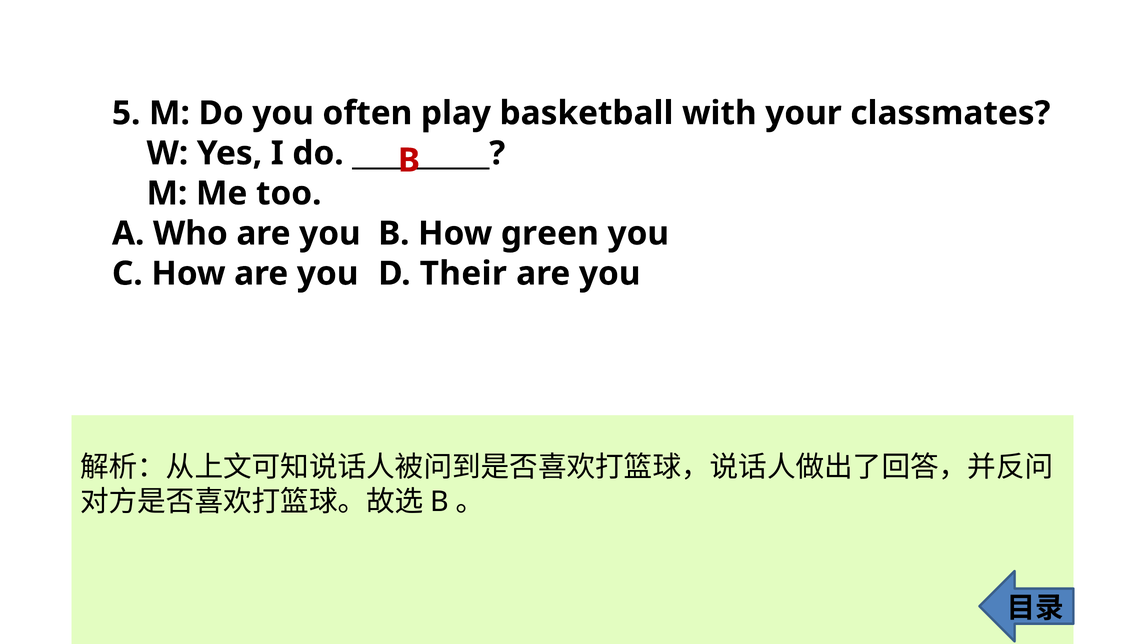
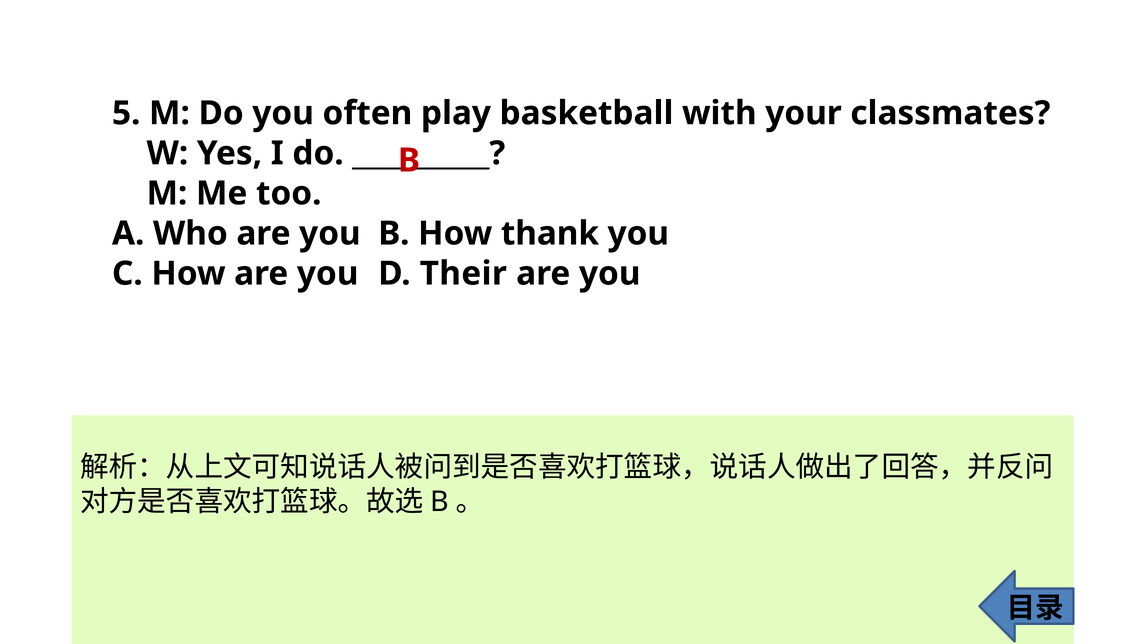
green: green -> thank
